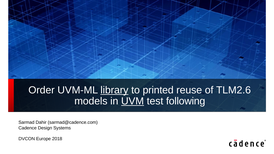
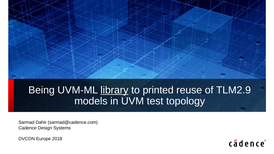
Order: Order -> Being
TLM2.6: TLM2.6 -> TLM2.9
UVM underline: present -> none
following: following -> topology
